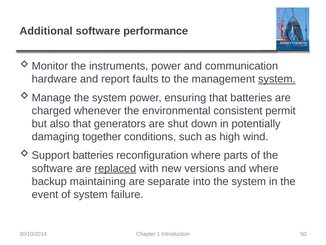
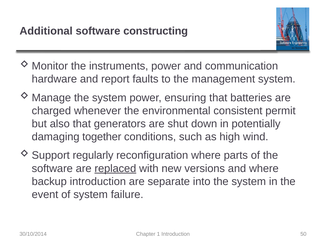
performance: performance -> constructing
system at (277, 79) underline: present -> none
batteries at (93, 155): batteries -> regularly
backup maintaining: maintaining -> introduction
